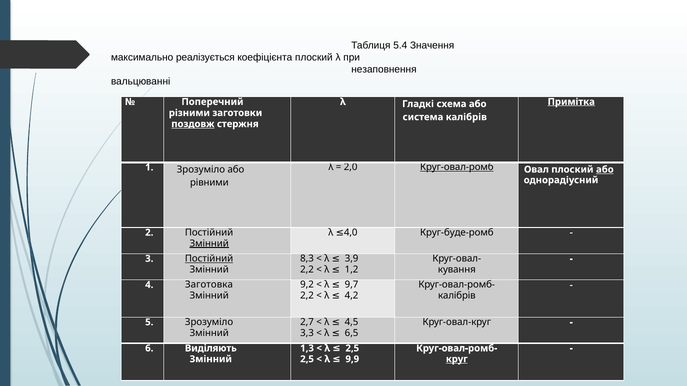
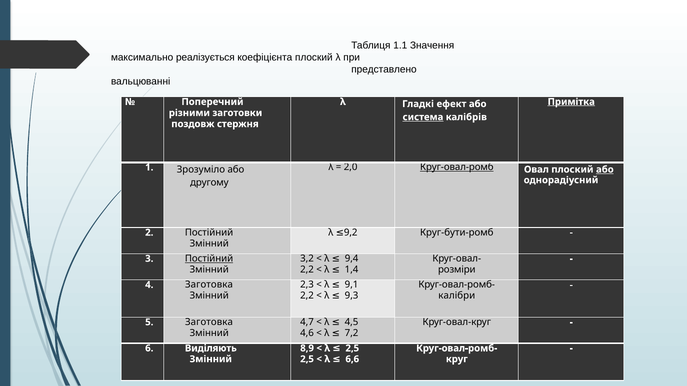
5.4: 5.4 -> 1.1
незаповнення: незаповнення -> представлено
схема: схема -> ефект
система underline: none -> present
поздовж underline: present -> none
рівними: рівними -> другому
Круг-буде-ромб: Круг-буде-ромб -> Круг-бути-ромб
4,0: 4,0 -> 9,2
Змінний at (209, 244) underline: present -> none
8,3: 8,3 -> 3,2
3,9: 3,9 -> 9,4
кування: кування -> розміри
1,2: 1,2 -> 1,4
9,2: 9,2 -> 2,3
9,7: 9,7 -> 9,1
4,2: 4,2 -> 9,3
калібрів at (457, 296): калібрів -> калібри
2,7: 2,7 -> 4,7
5 Зрозуміло: Зрозуміло -> Заготовка
3,3: 3,3 -> 4,6
6,5: 6,5 -> 7,2
1,3: 1,3 -> 8,9
9,9: 9,9 -> 6,6
круг underline: present -> none
